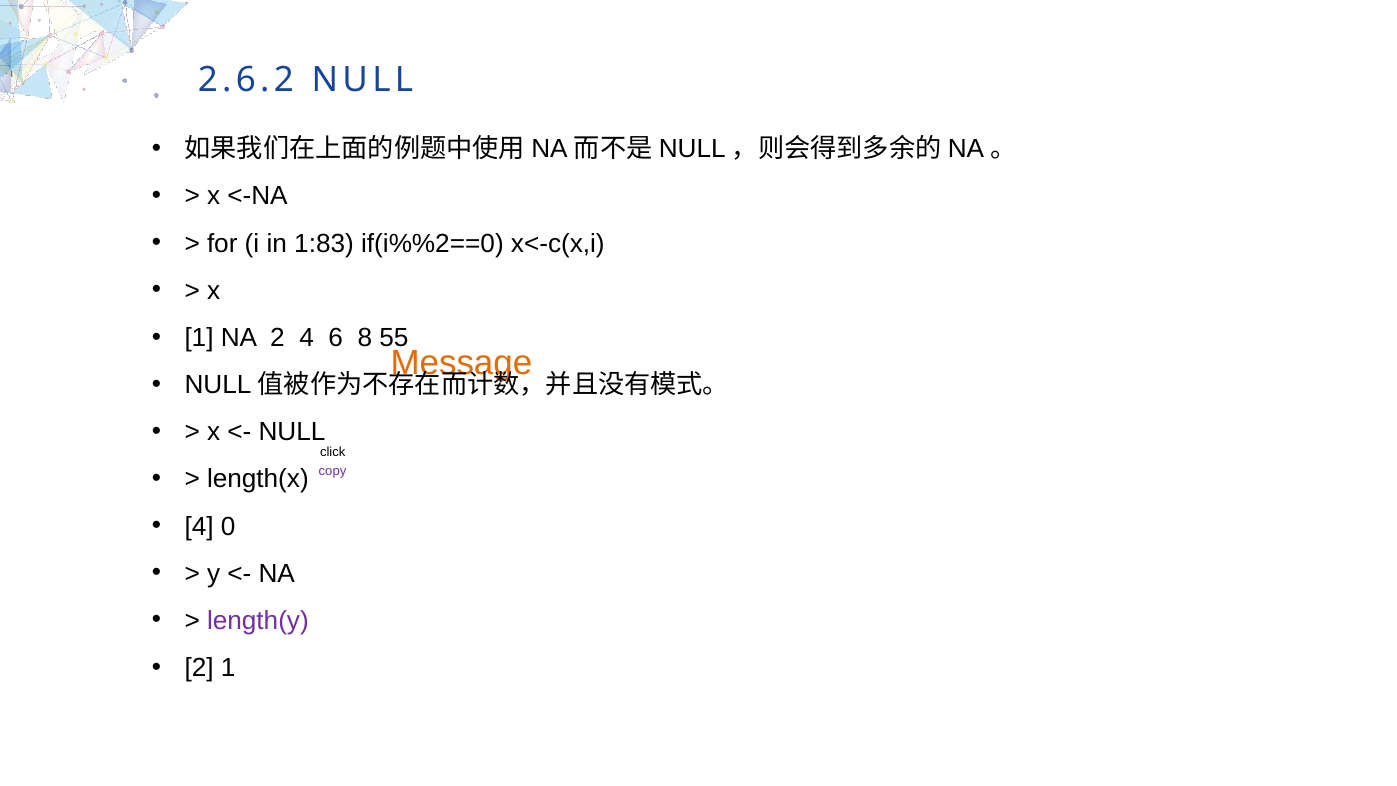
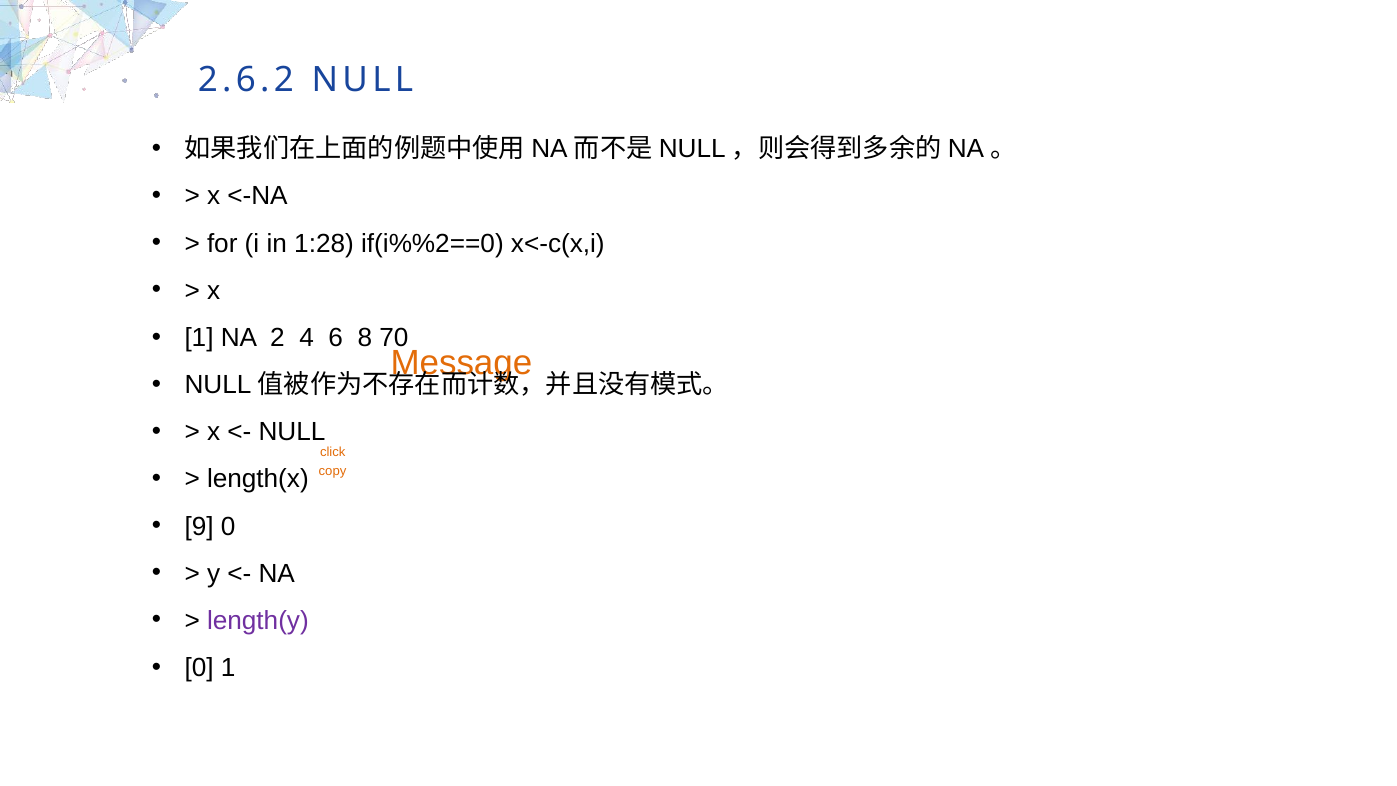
1:83: 1:83 -> 1:28
55: 55 -> 70
click at (333, 452) colour: black -> orange
copy at (333, 471) colour: purple -> orange
4 at (199, 526): 4 -> 9
2 at (199, 668): 2 -> 0
